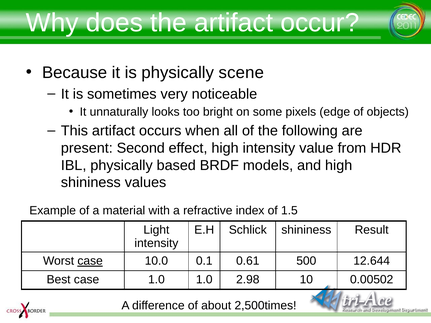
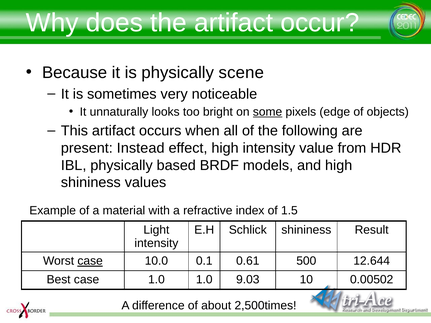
some underline: none -> present
Second: Second -> Instead
2.98: 2.98 -> 9.03
